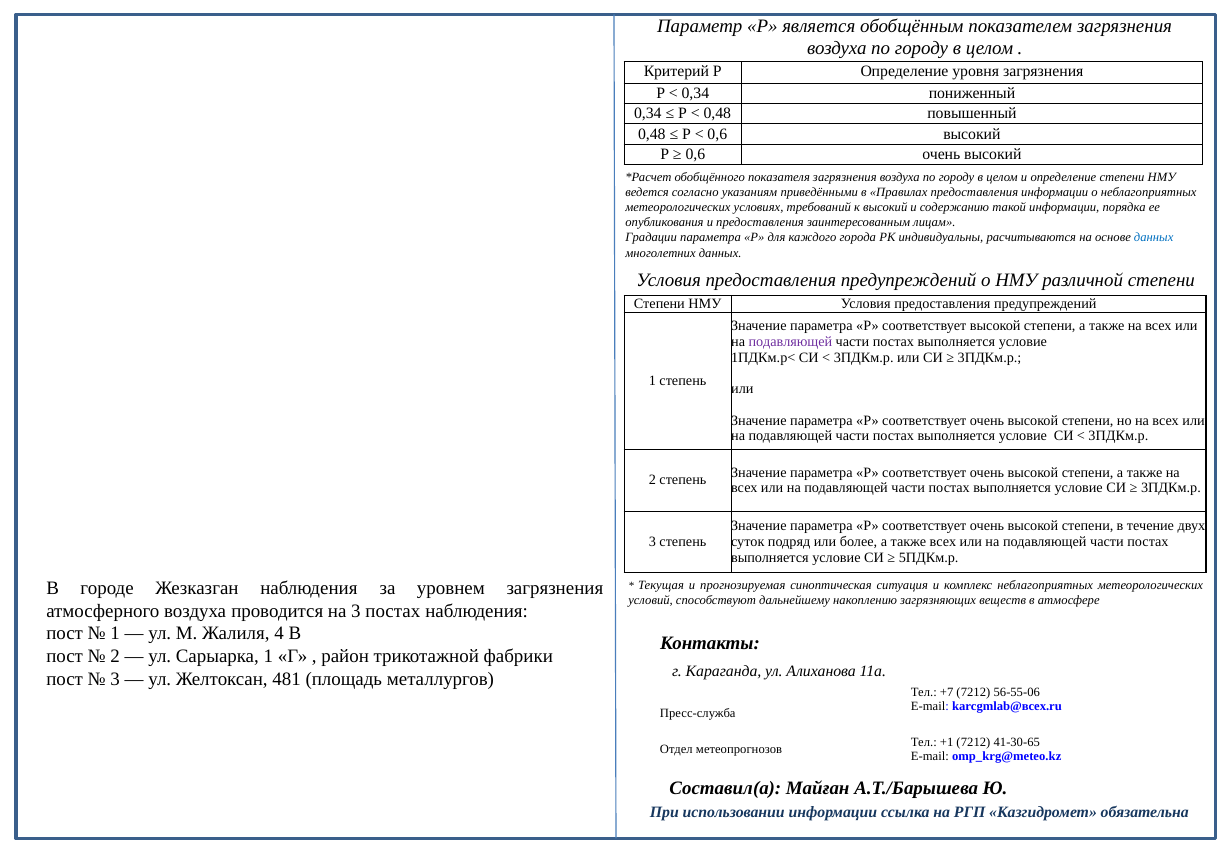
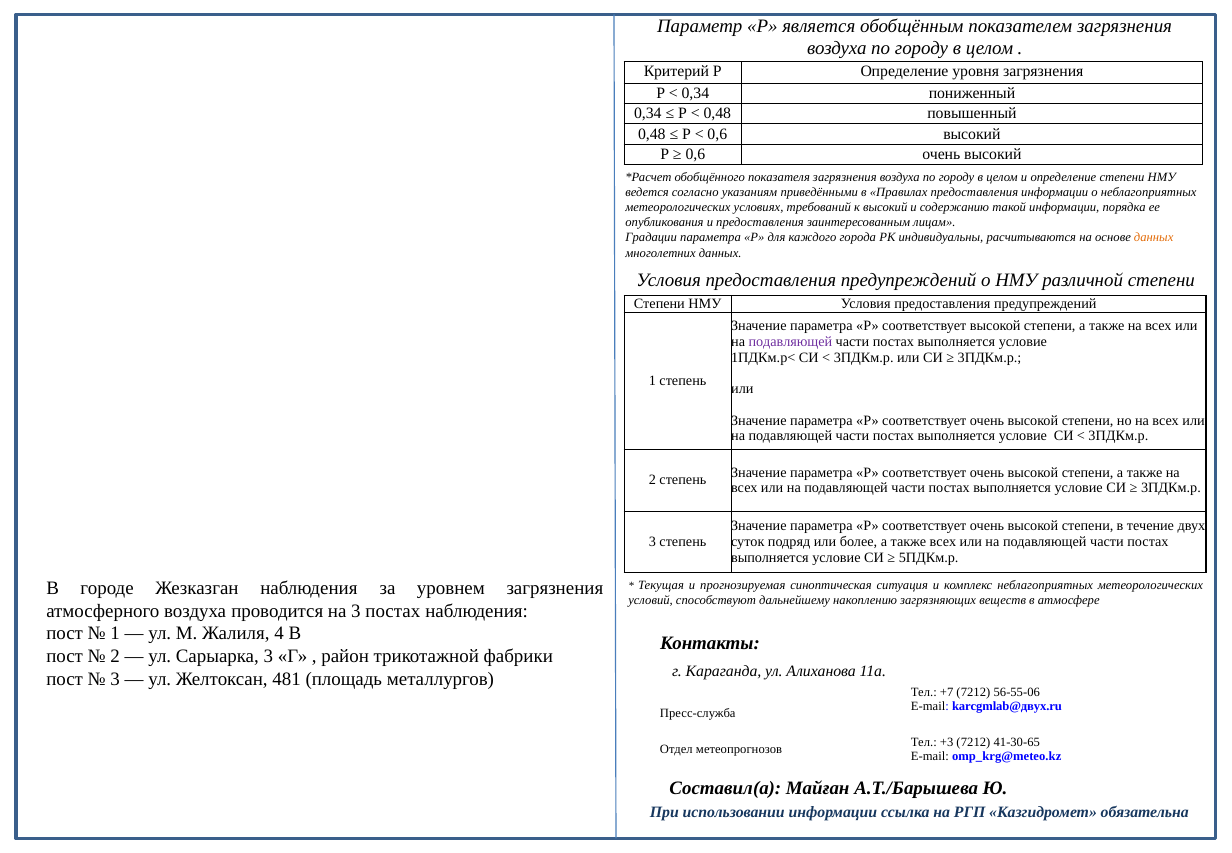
данных at (1154, 238) colour: blue -> orange
Сарыарка 1: 1 -> 3
karcgmlab@всех.ru: karcgmlab@всех.ru -> karcgmlab@двух.ru
+1: +1 -> +3
